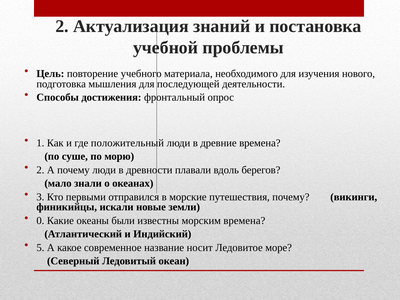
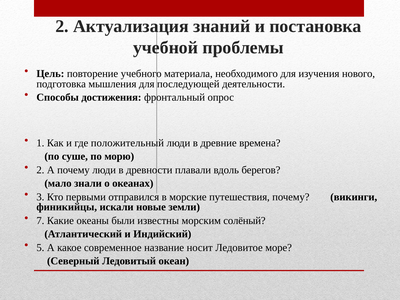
0: 0 -> 7
морским времена: времена -> солёный
